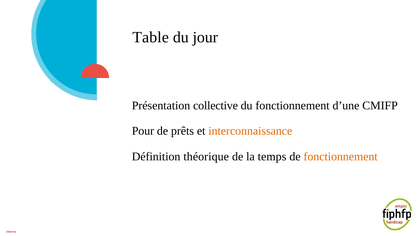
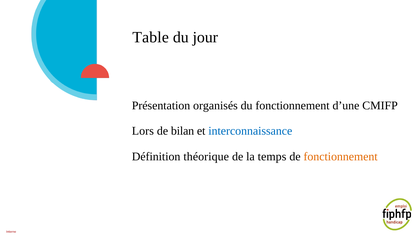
collective: collective -> organisés
Pour: Pour -> Lors
prêts: prêts -> bilan
interconnaissance colour: orange -> blue
